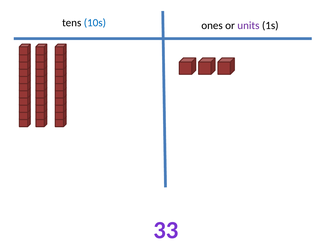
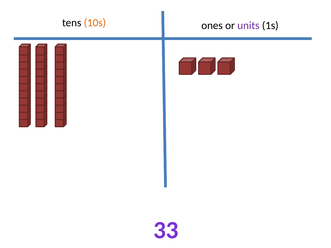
10s colour: blue -> orange
